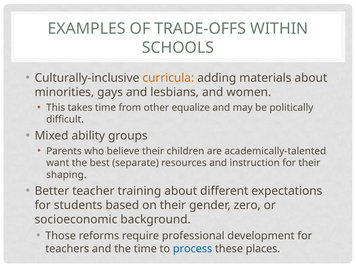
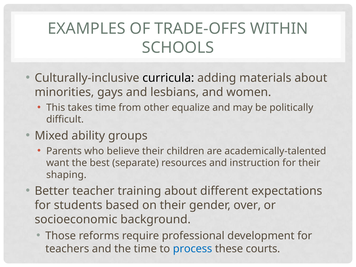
curricula colour: orange -> black
zero: zero -> over
places: places -> courts
